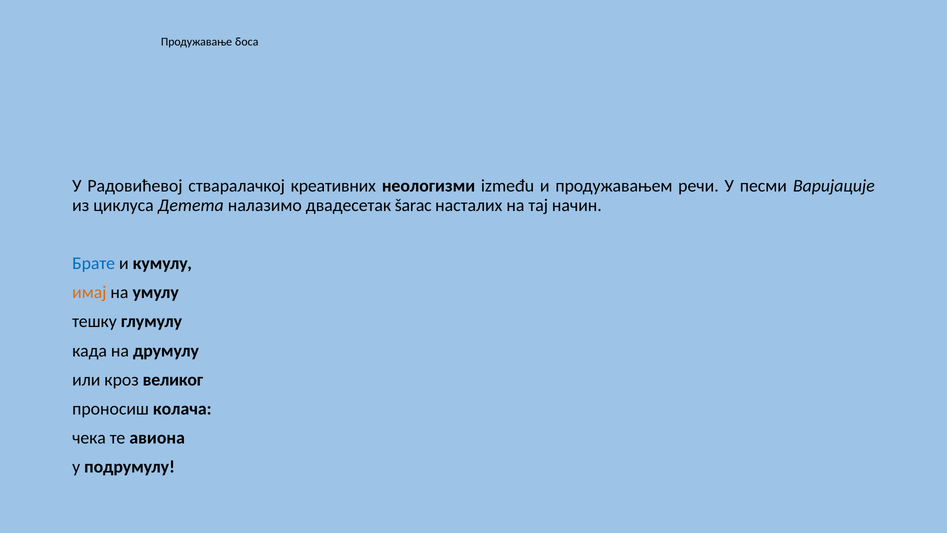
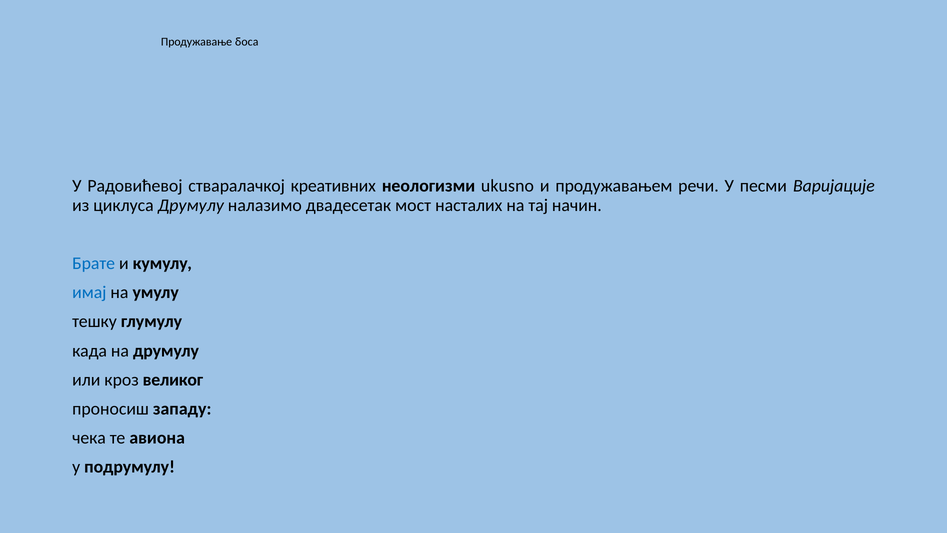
između: između -> ukusno
циклуса Детета: Детета -> Друмулу
šarac: šarac -> мост
имај colour: orange -> blue
колача: колача -> западу
